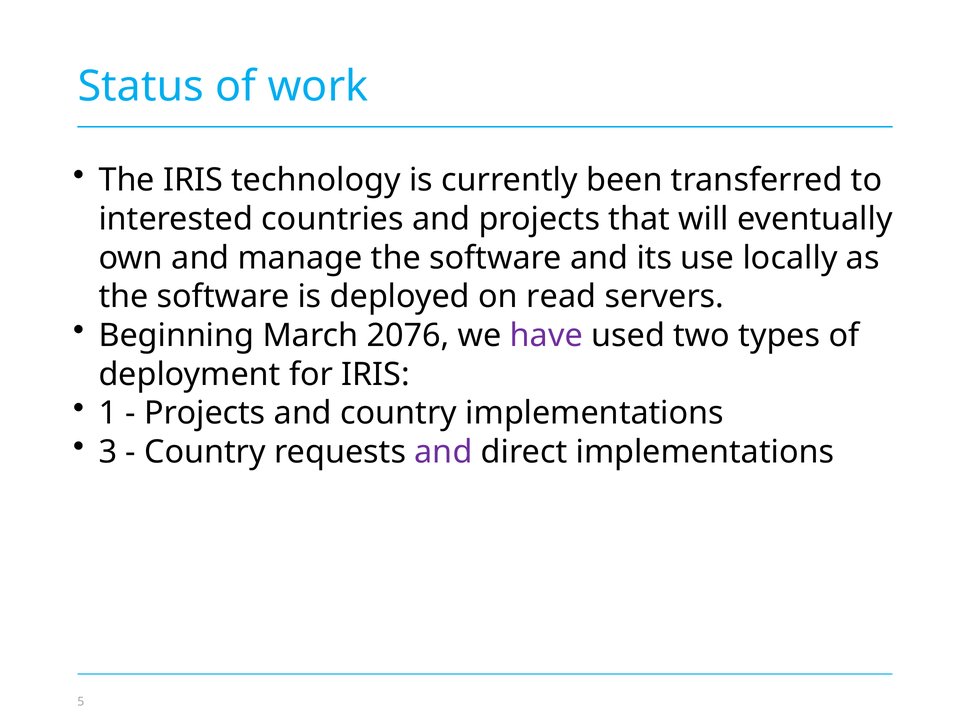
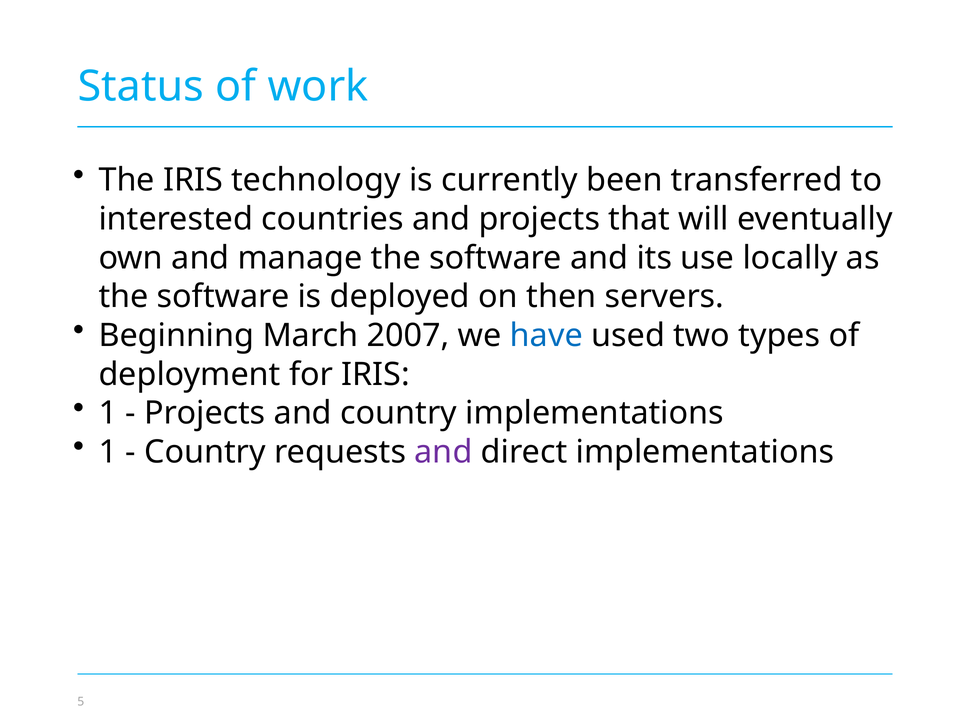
read: read -> then
2076: 2076 -> 2007
have colour: purple -> blue
3 at (108, 452): 3 -> 1
